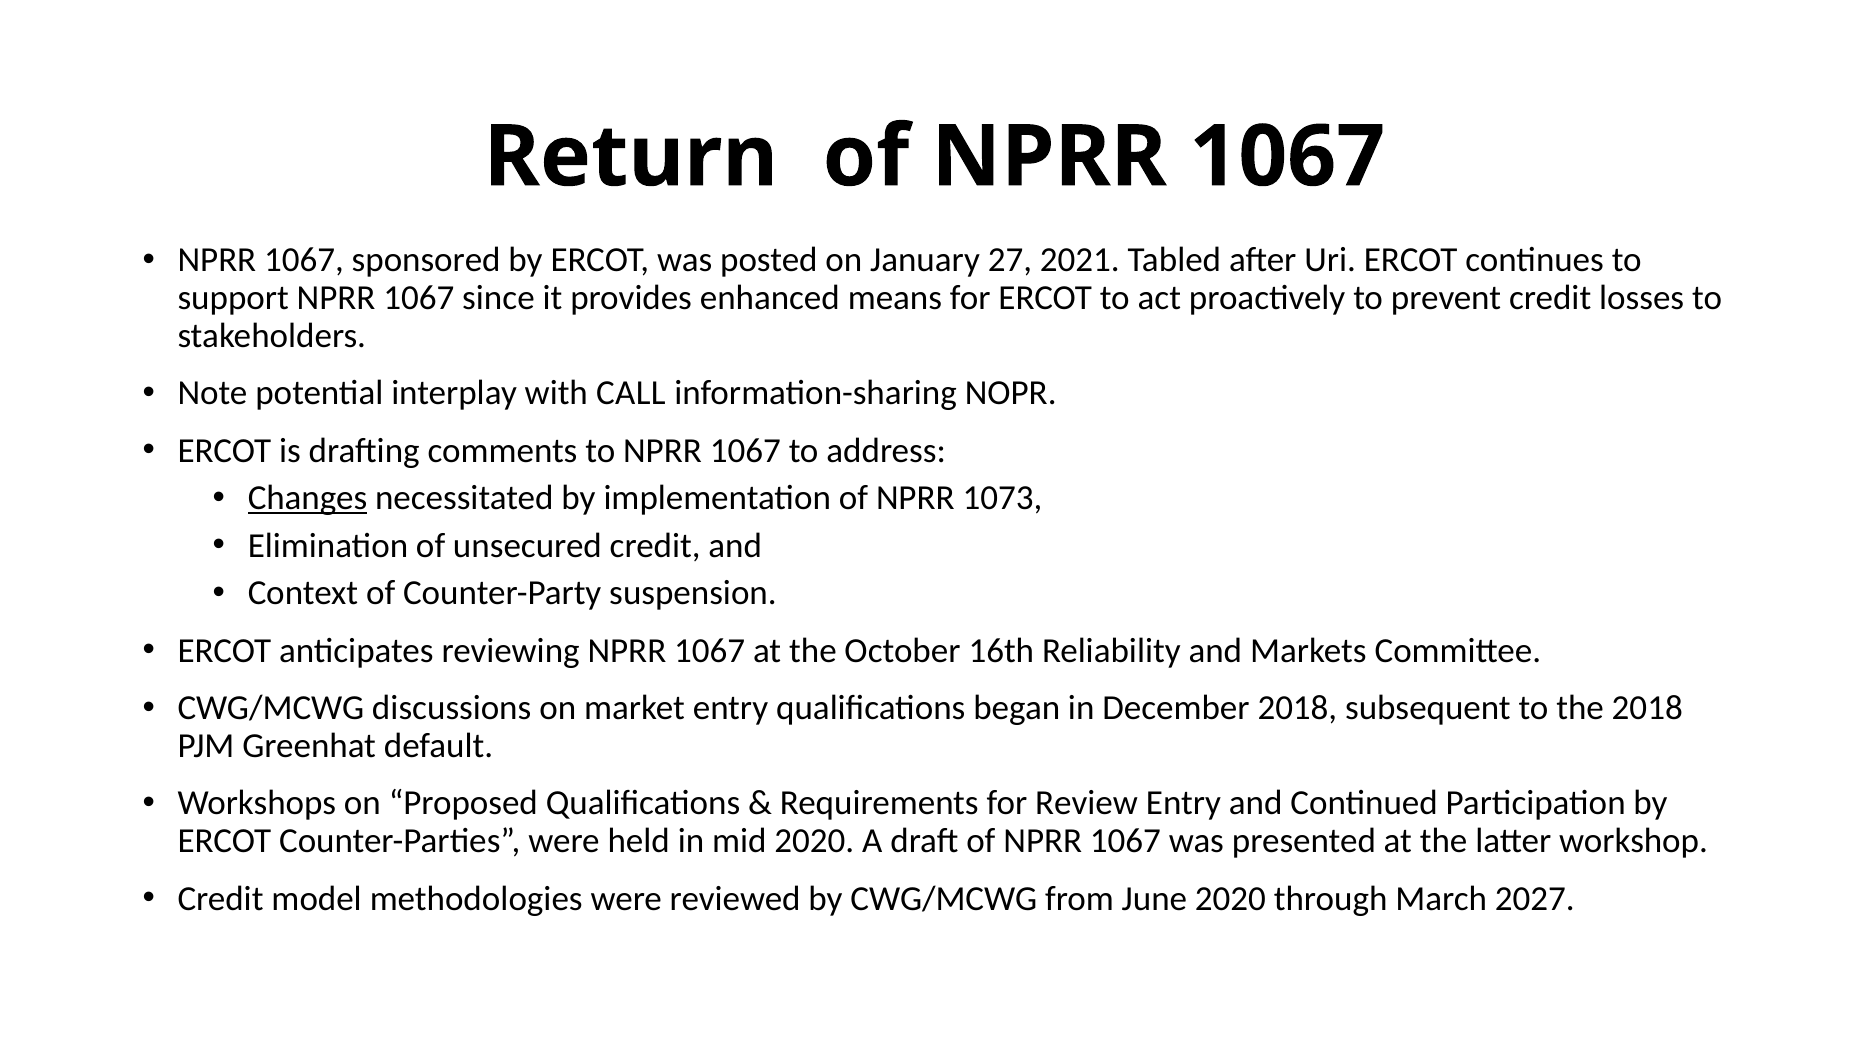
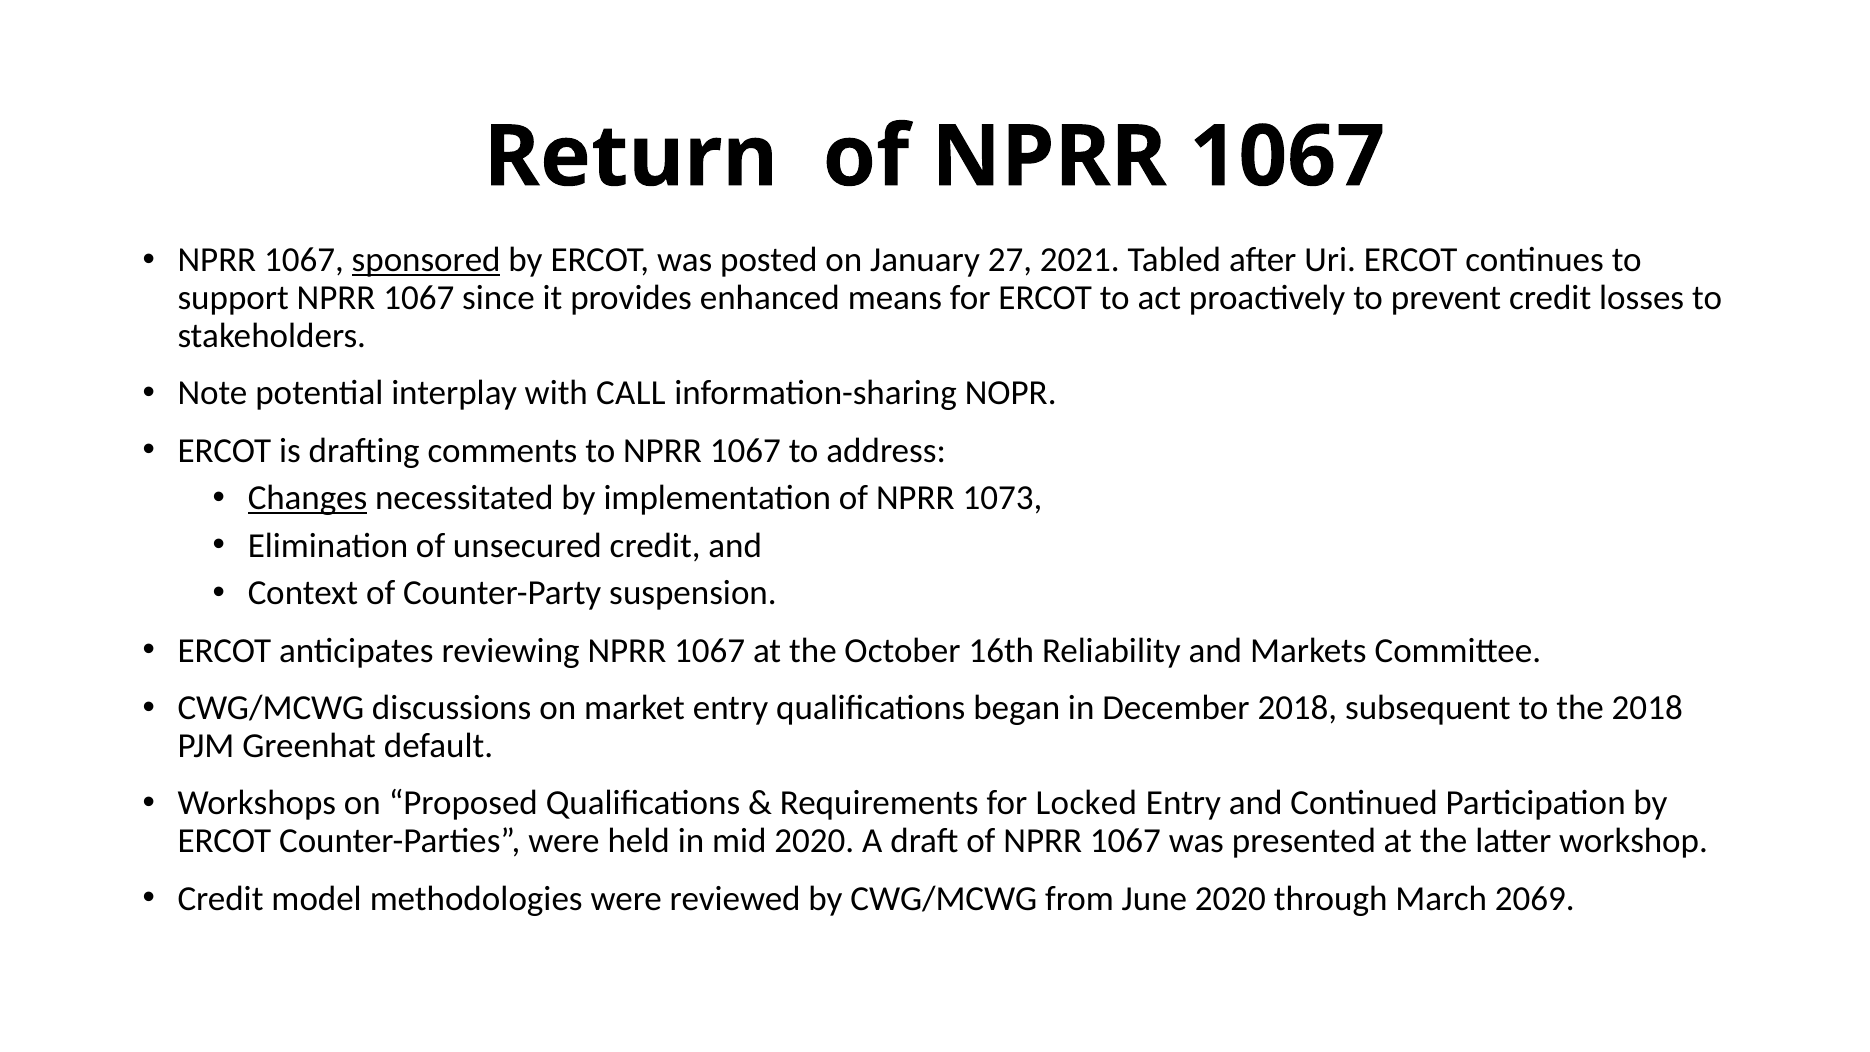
sponsored underline: none -> present
Review: Review -> Locked
2027: 2027 -> 2069
